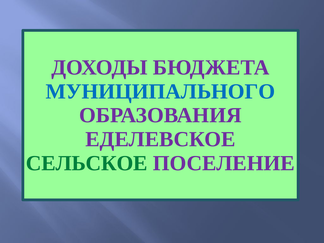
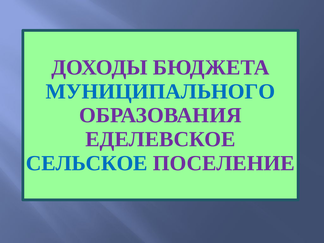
СЕЛЬСКОЕ colour: green -> blue
